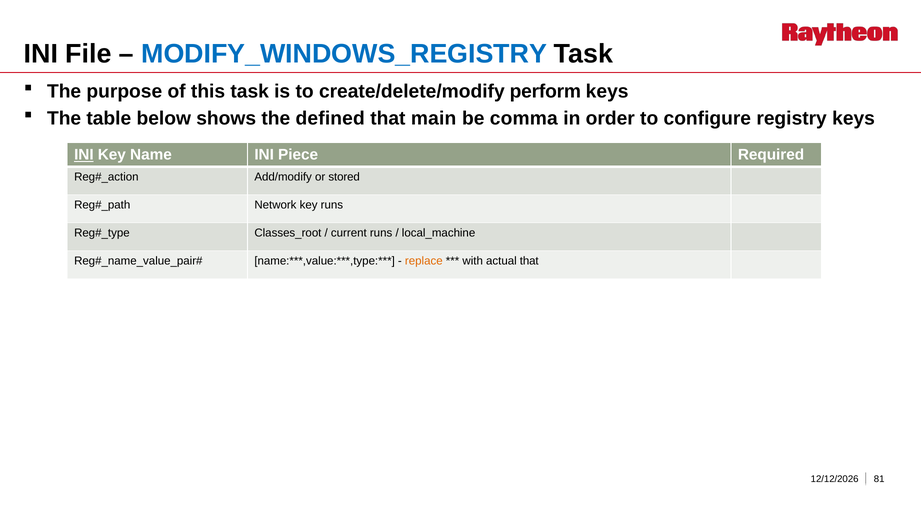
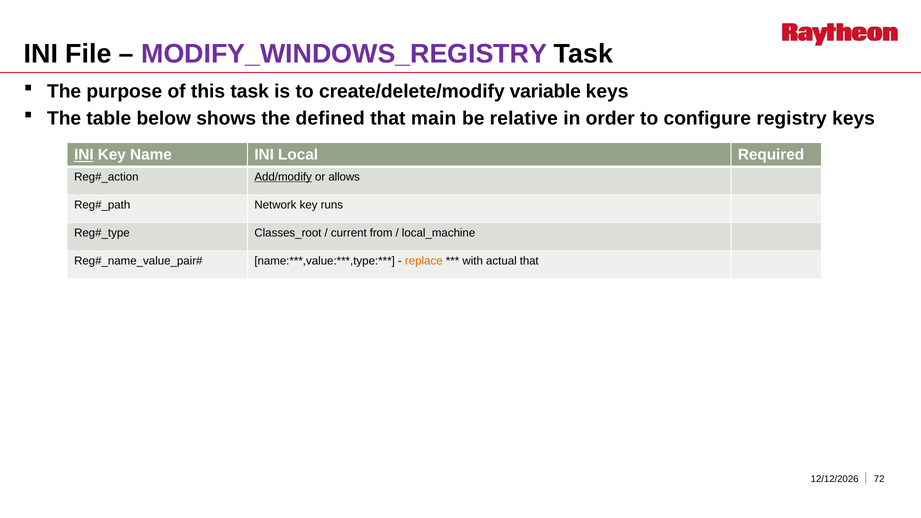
MODIFY_WINDOWS_REGISTRY colour: blue -> purple
perform: perform -> variable
comma: comma -> relative
Piece: Piece -> Local
Add/modify underline: none -> present
stored: stored -> allows
current runs: runs -> from
81: 81 -> 72
